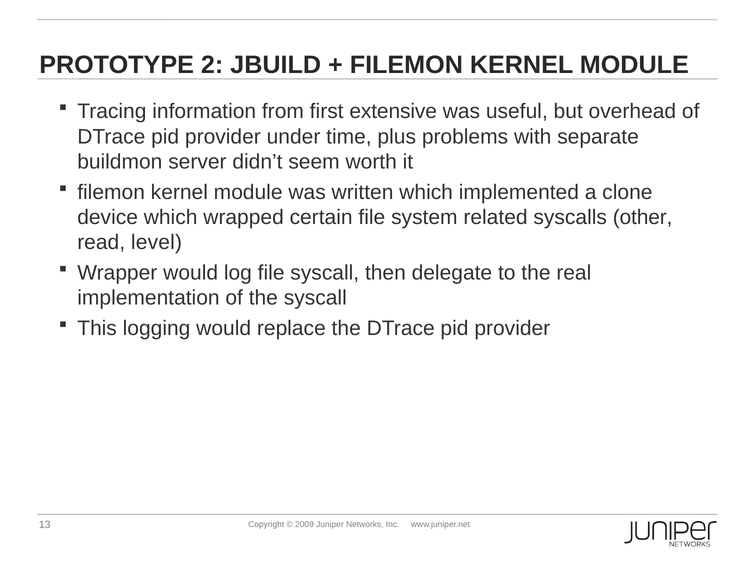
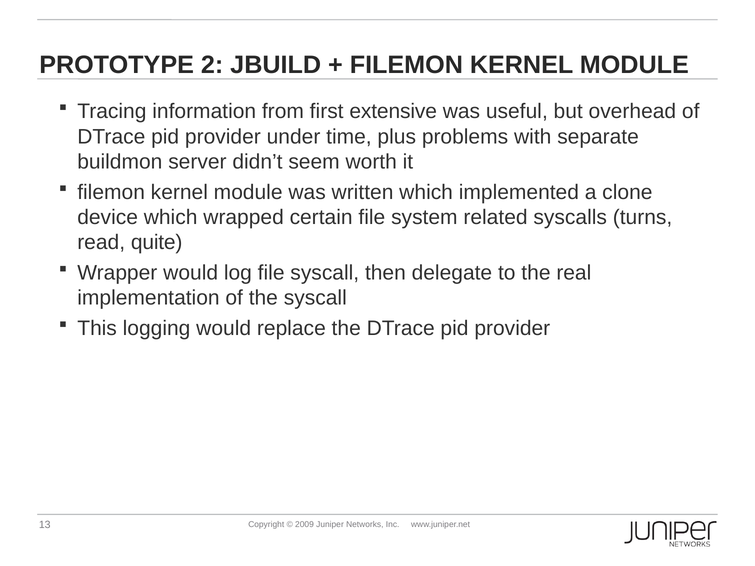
other: other -> turns
level: level -> quite
